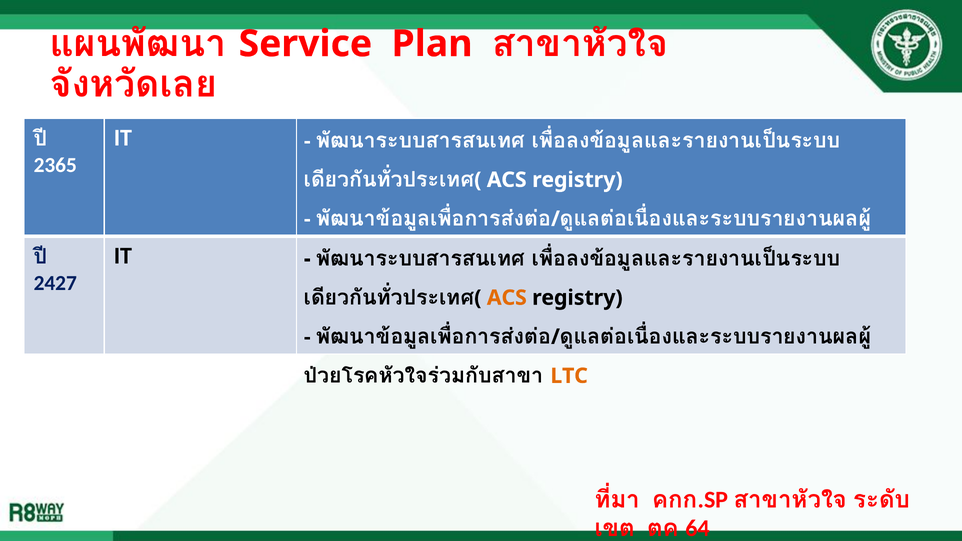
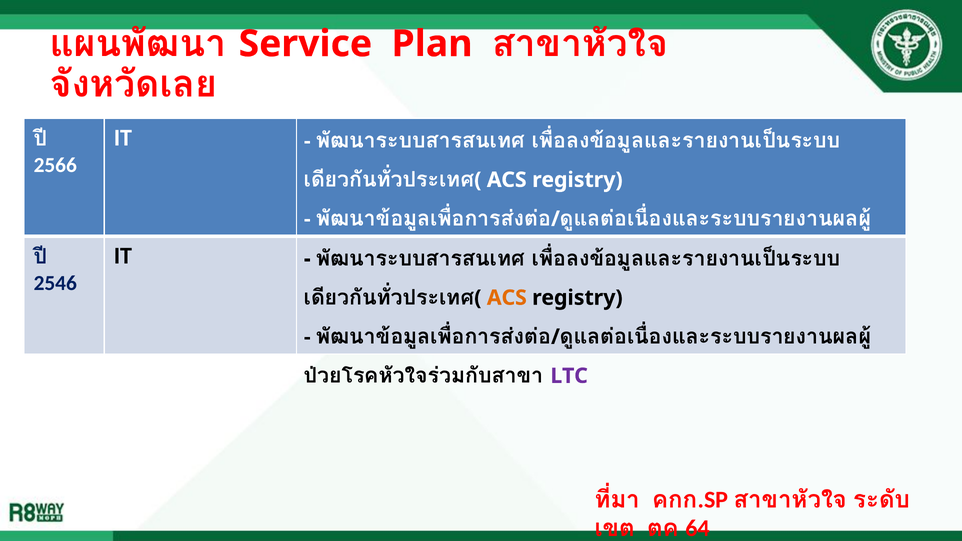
2365: 2365 -> 2566
2427: 2427 -> 2546
LTC at (569, 376) colour: orange -> purple
